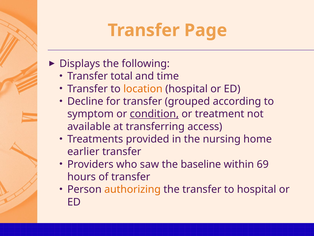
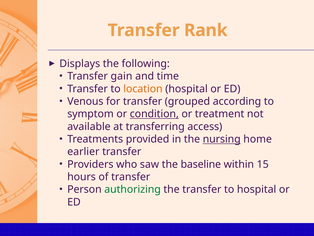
Page: Page -> Rank
total: total -> gain
Decline: Decline -> Venous
nursing underline: none -> present
69: 69 -> 15
authorizing colour: orange -> green
